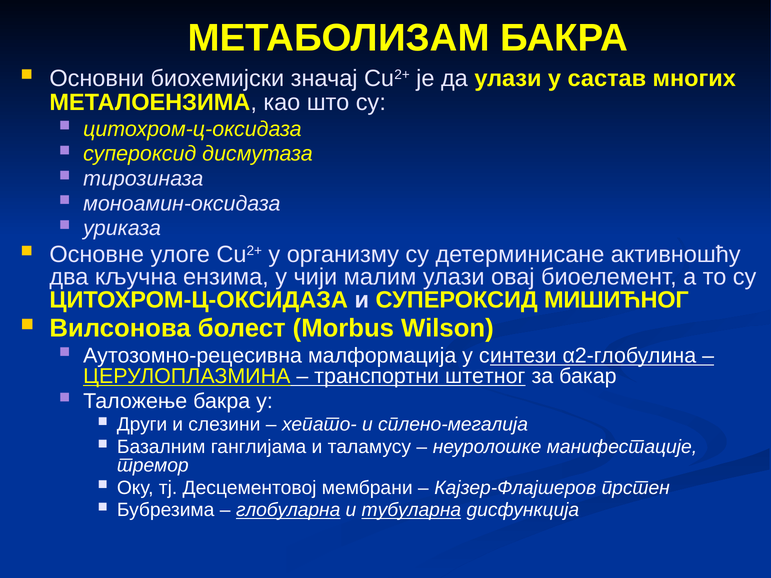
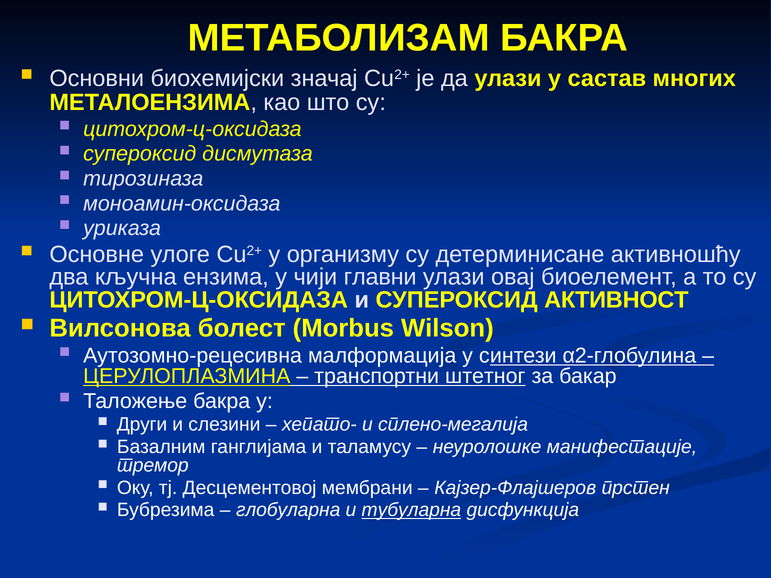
малим: малим -> главни
МИШИЋНОГ: МИШИЋНОГ -> АКТИВНОСТ
глобуларна underline: present -> none
